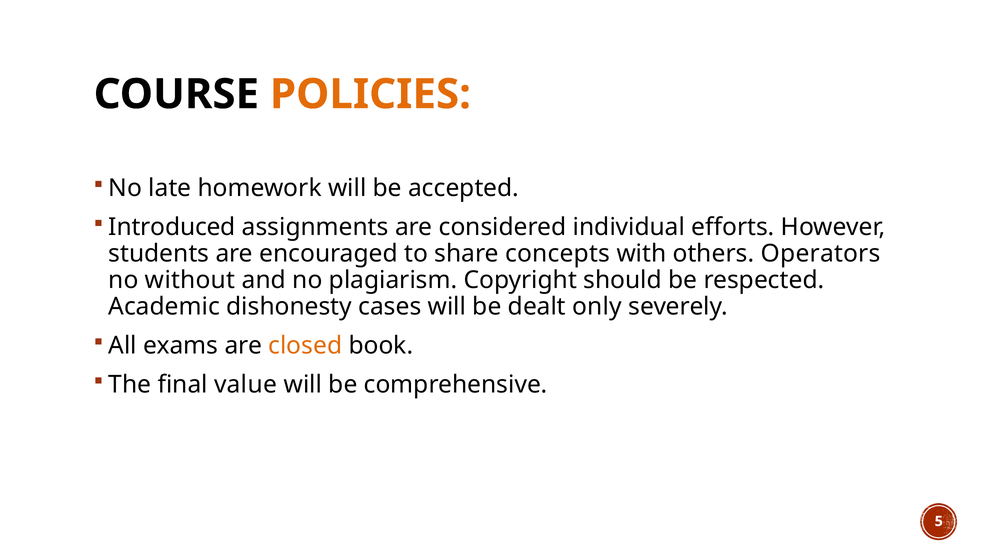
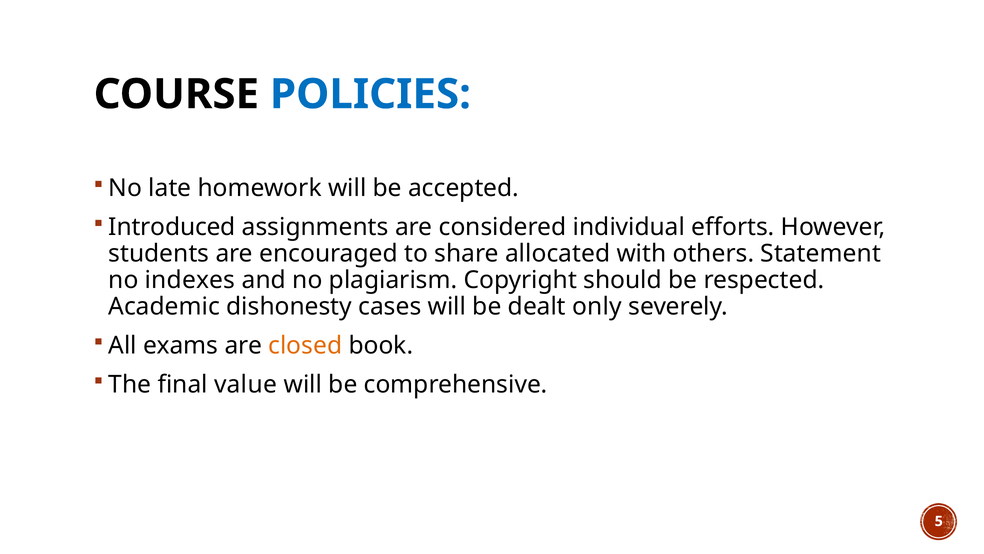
POLICIES colour: orange -> blue
concepts: concepts -> allocated
Operators: Operators -> Statement
without: without -> indexes
